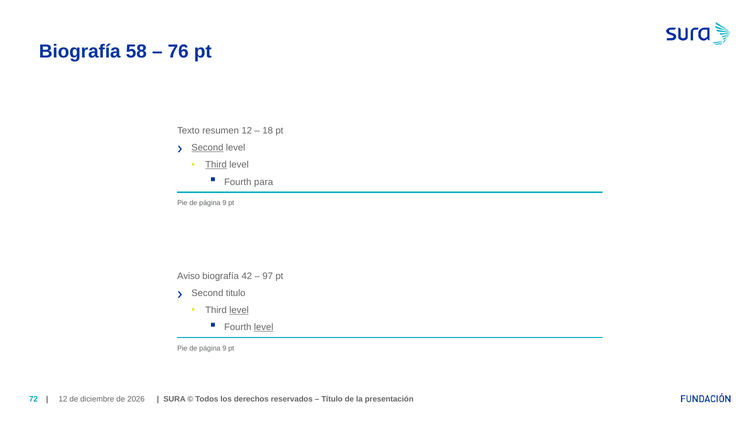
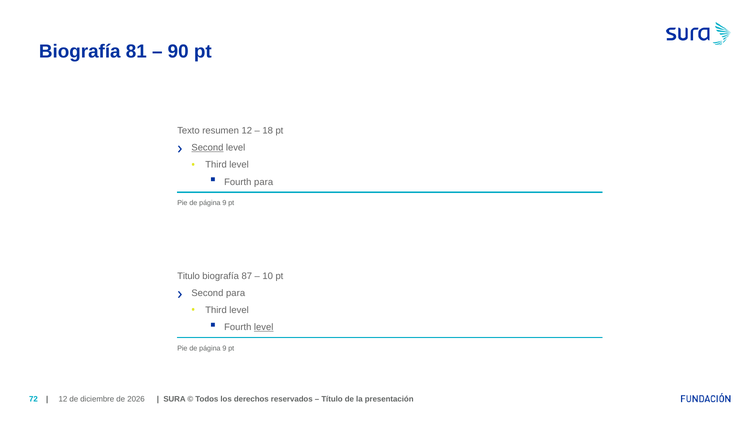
58: 58 -> 81
76: 76 -> 90
Third at (216, 165) underline: present -> none
Aviso: Aviso -> Titulo
42: 42 -> 87
97: 97 -> 10
Second titulo: titulo -> para
level at (239, 310) underline: present -> none
